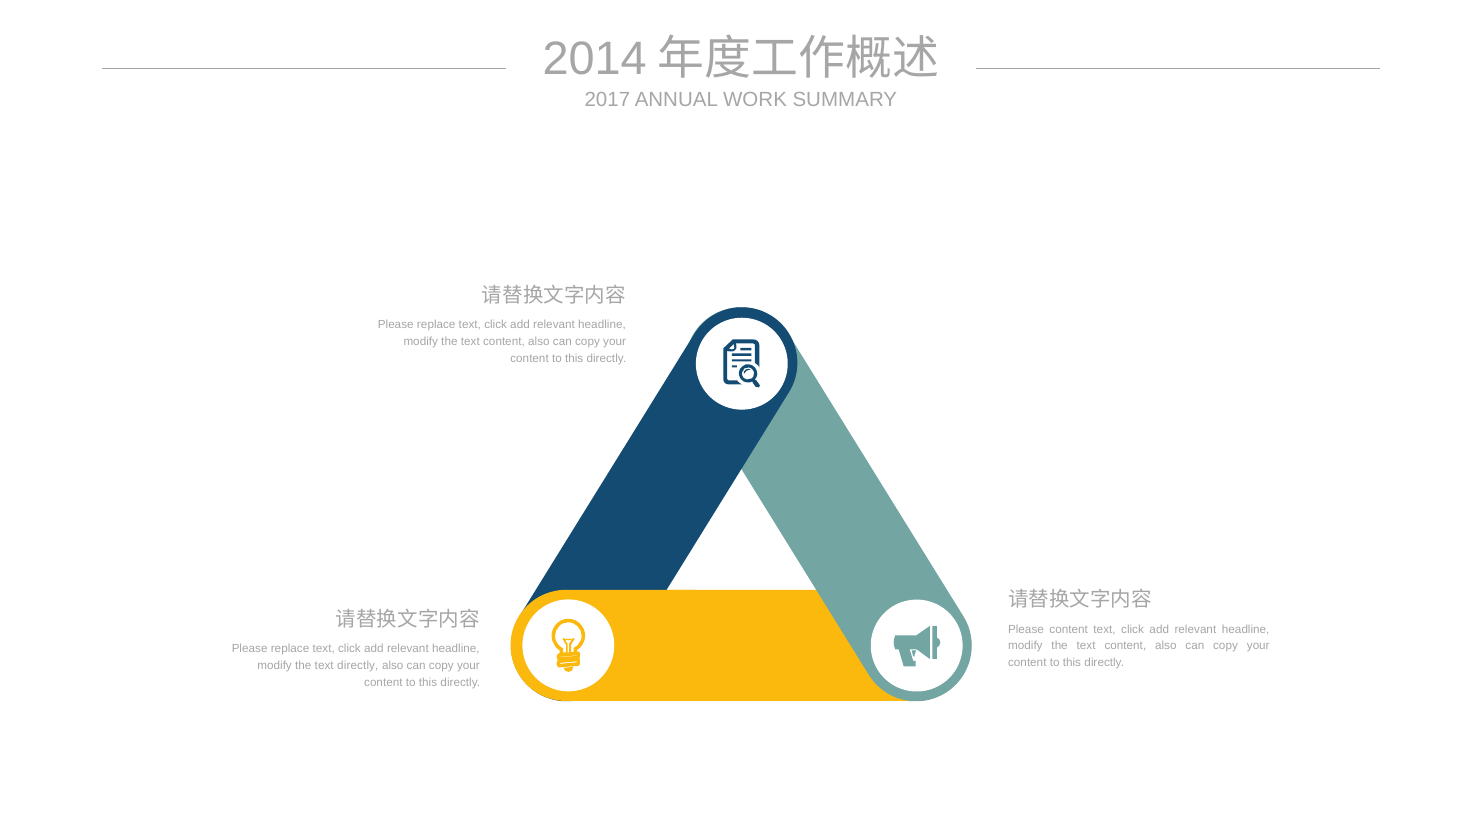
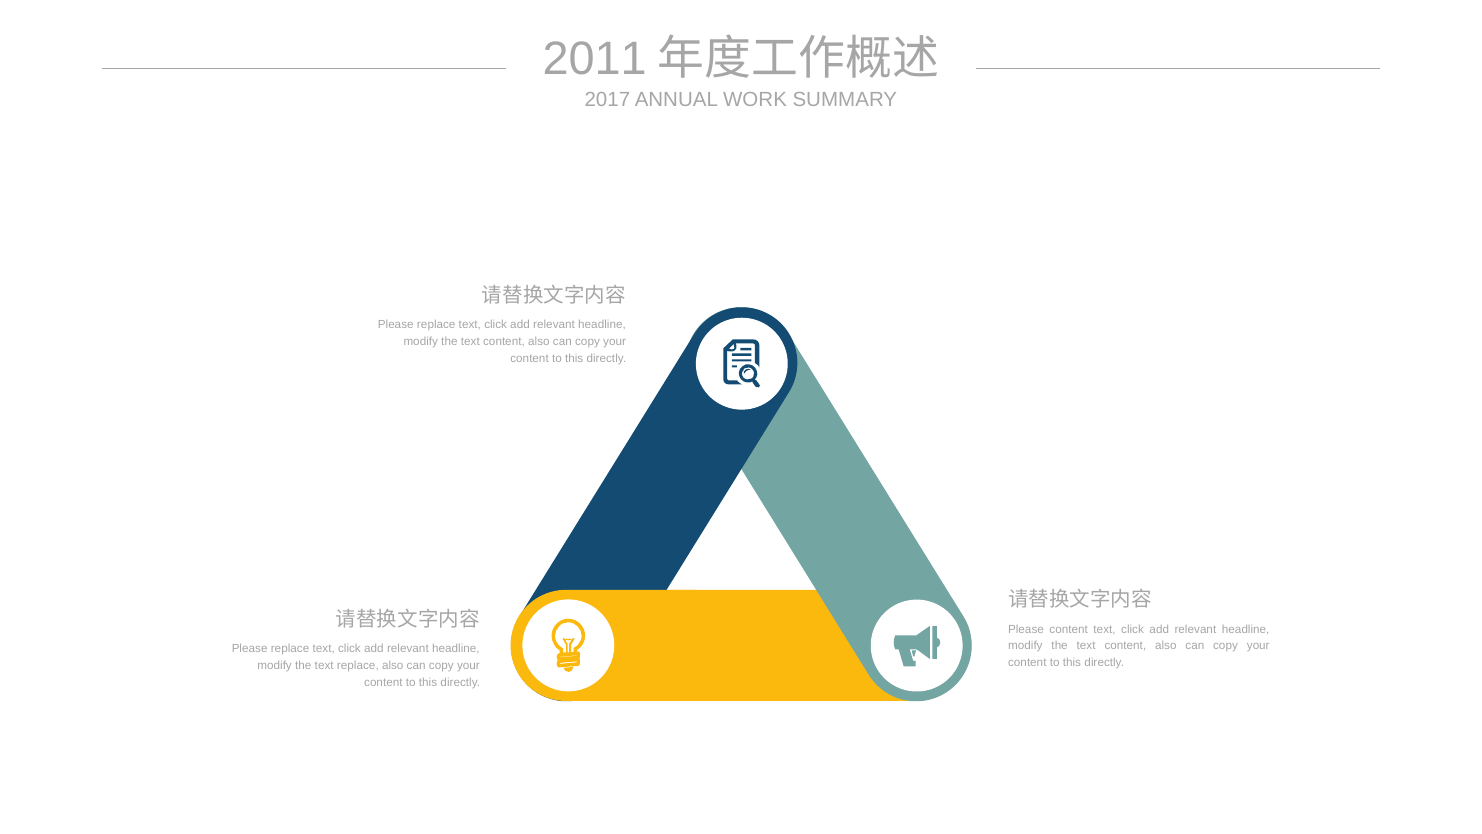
2014: 2014 -> 2011
text directly: directly -> replace
